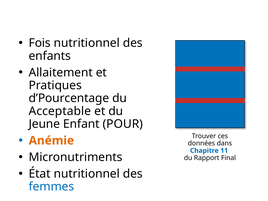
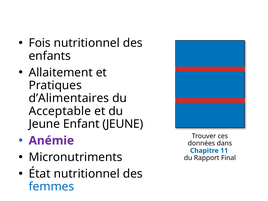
d’Pourcentage: d’Pourcentage -> d’Alimentaires
Enfant POUR: POUR -> JEUNE
Anémie colour: orange -> purple
